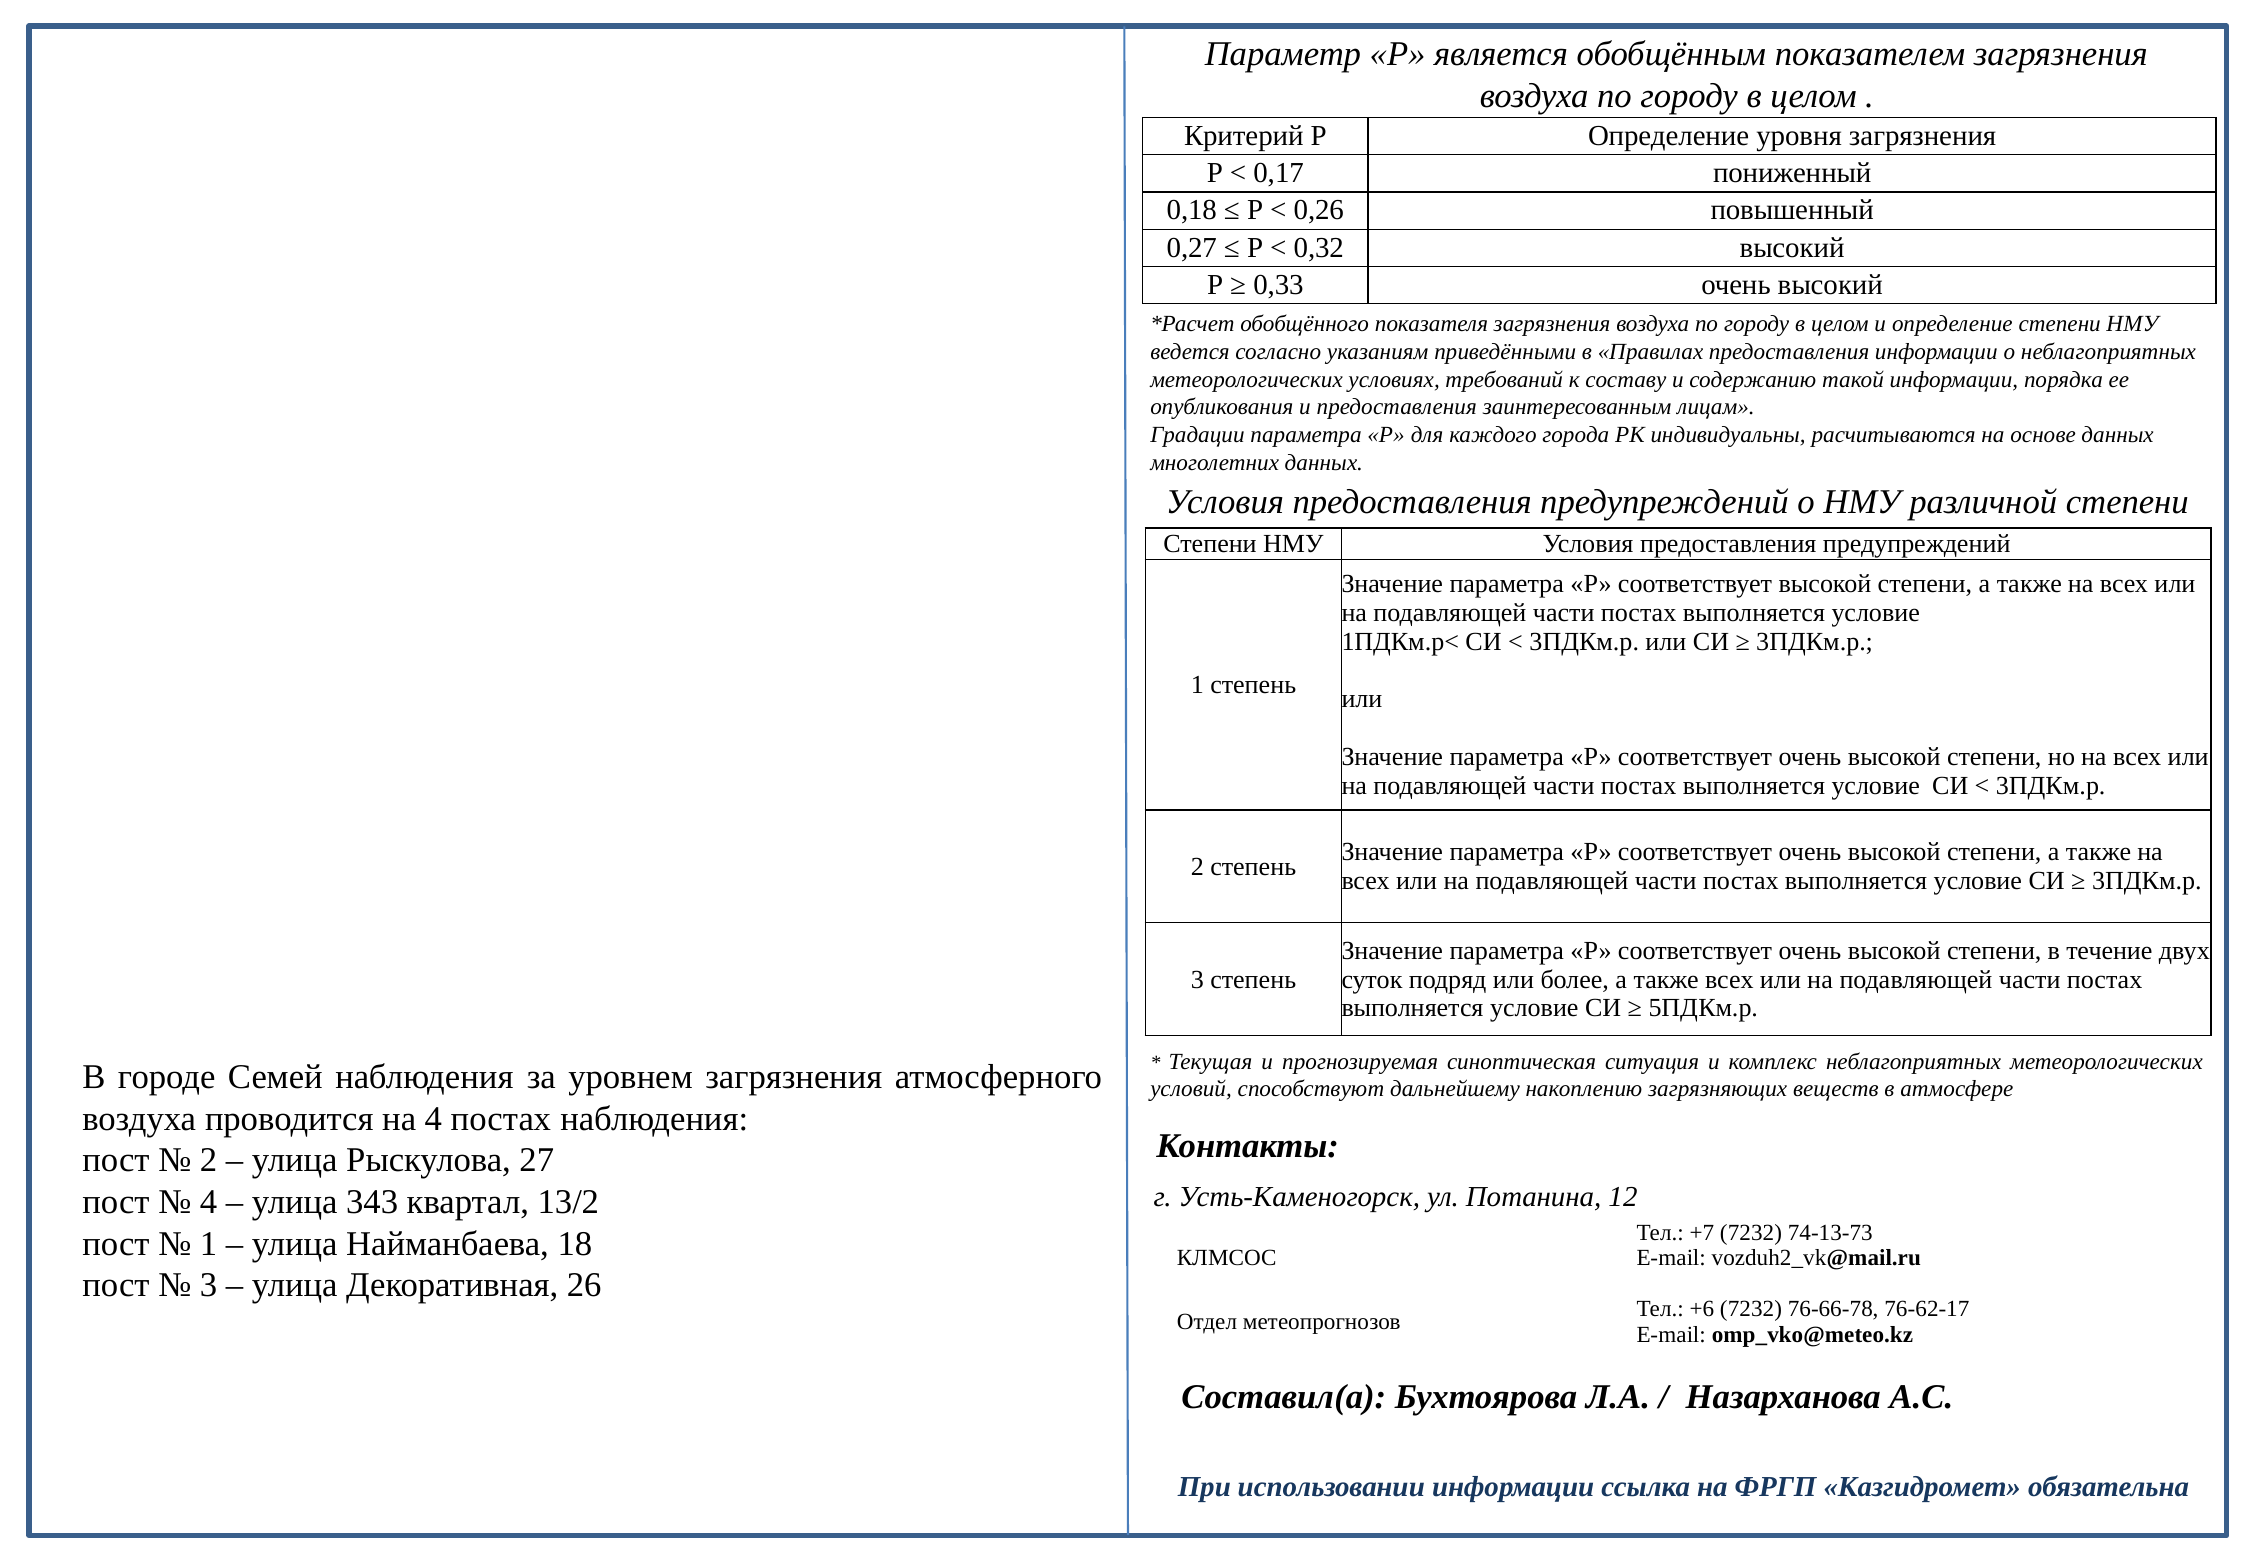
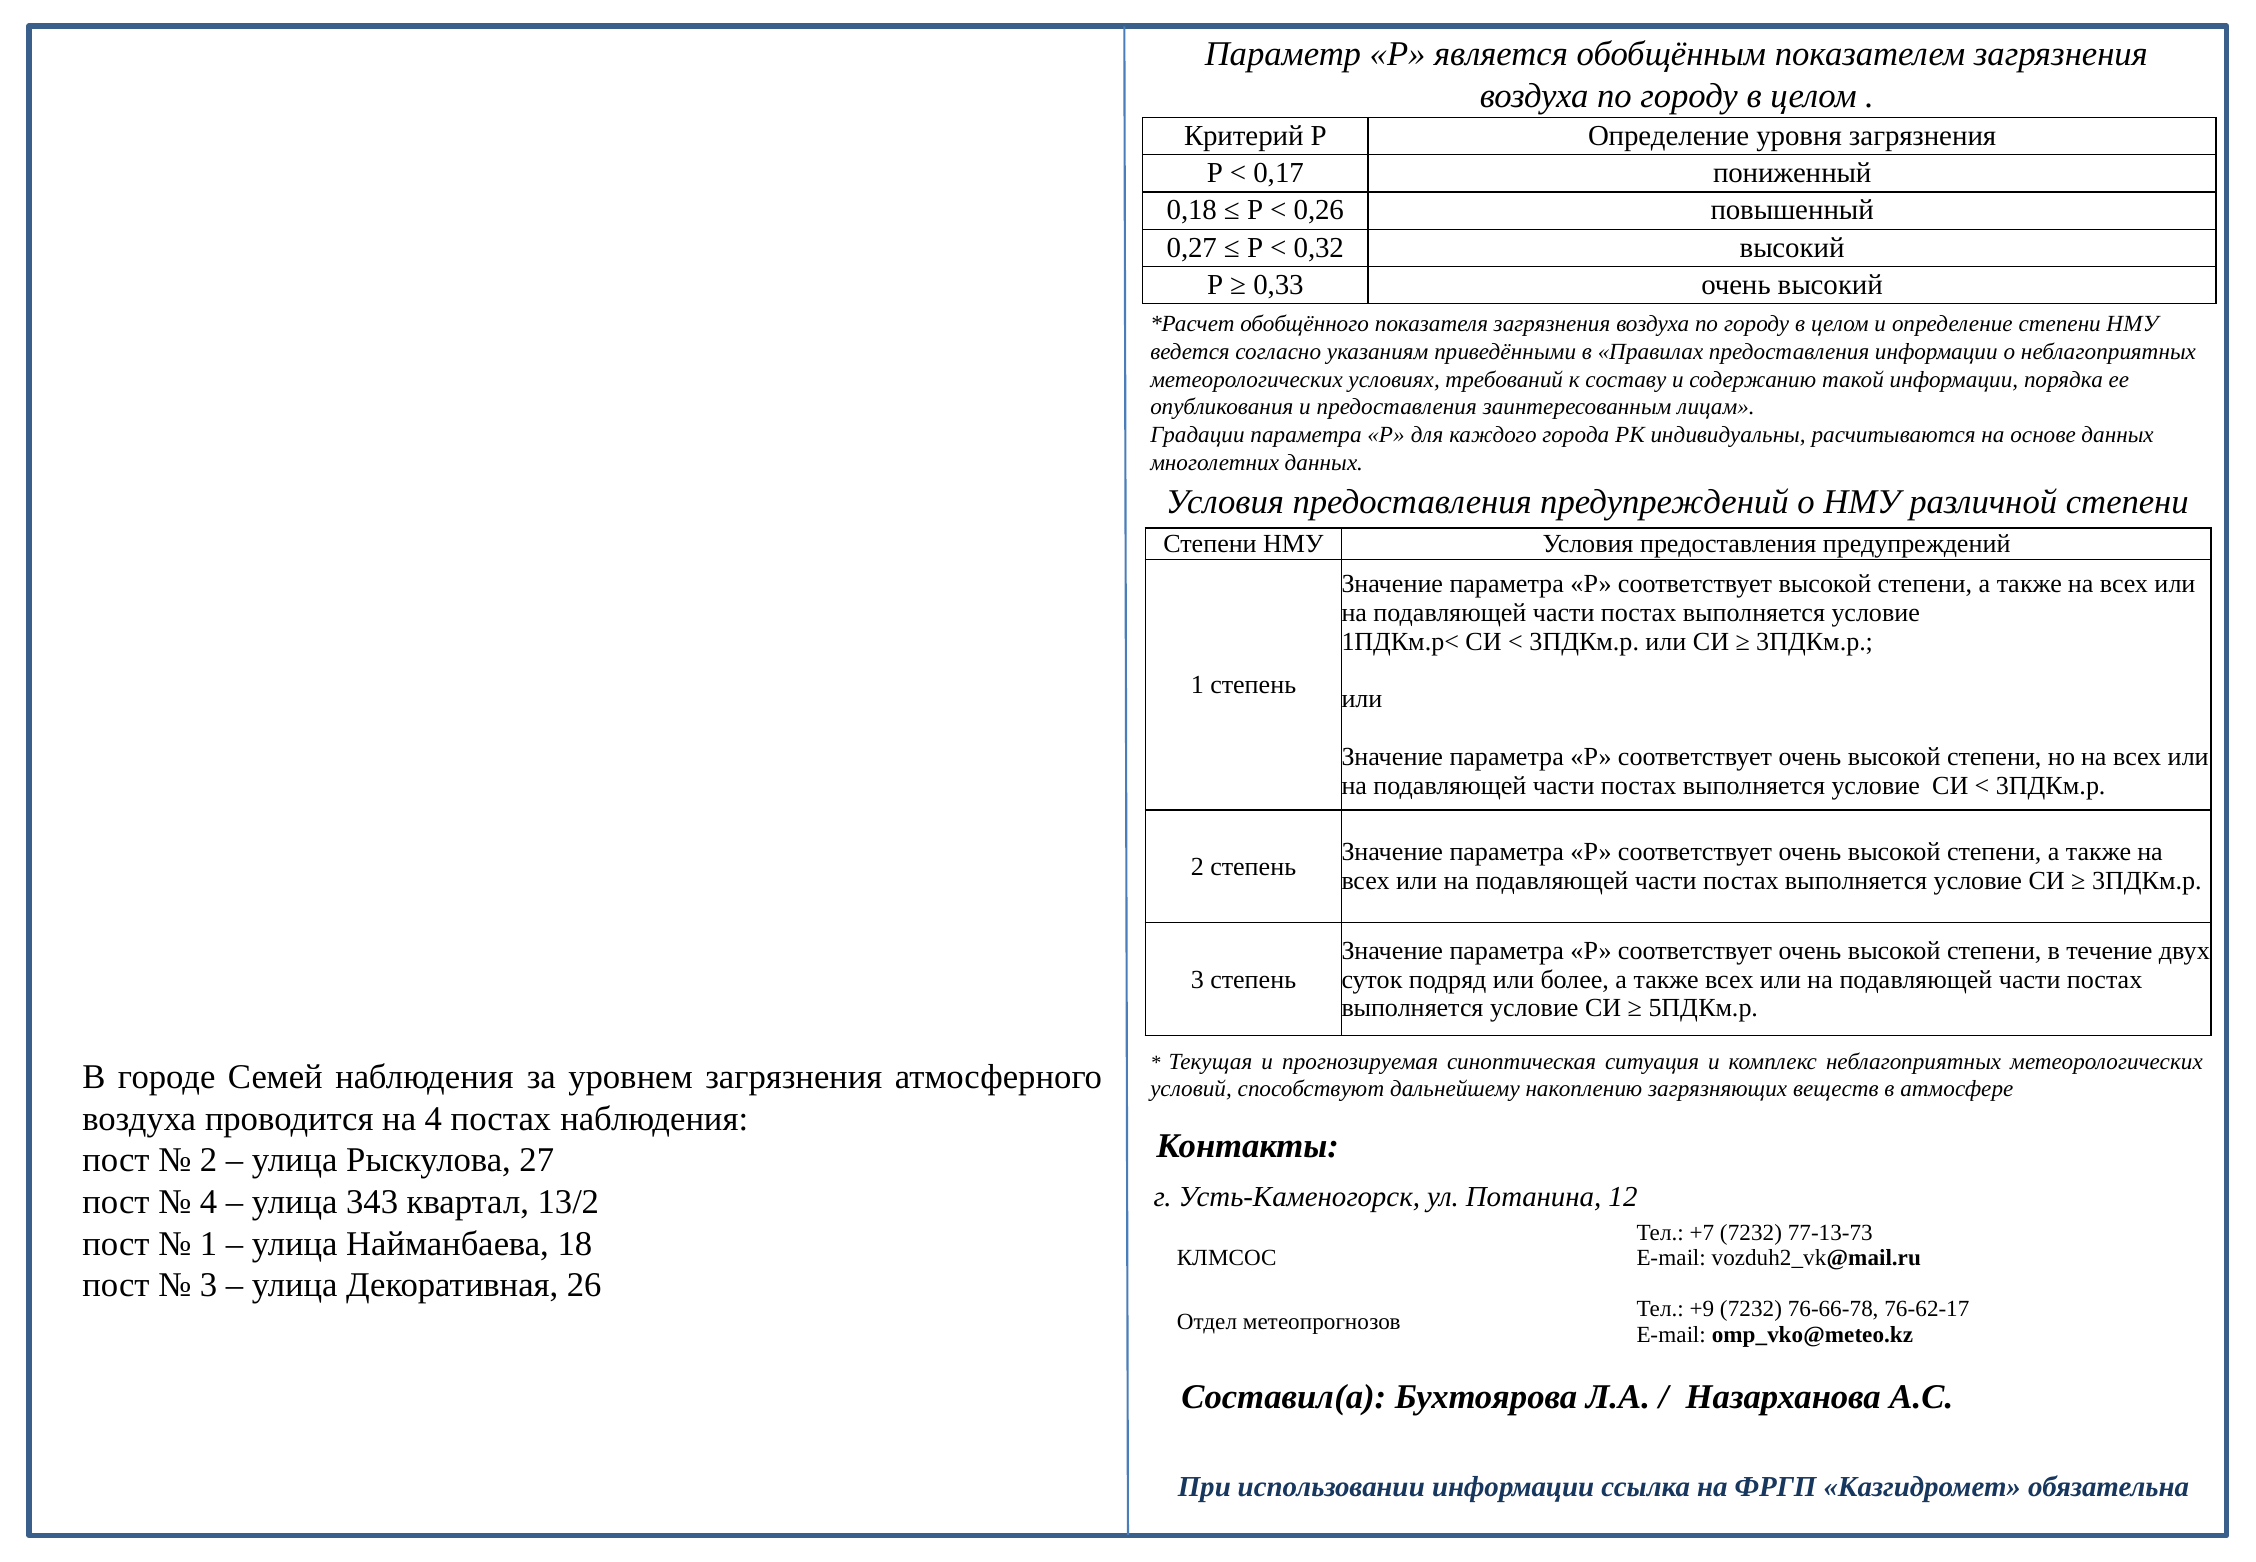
74-13-73: 74-13-73 -> 77-13-73
+6: +6 -> +9
